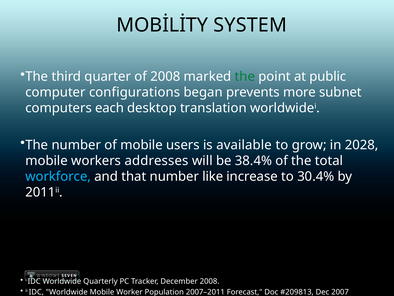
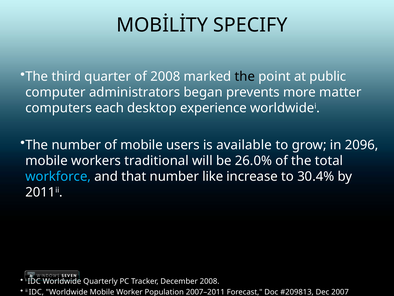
SYSTEM: SYSTEM -> SPECIFY
the at (245, 76) colour: green -> black
configurations: configurations -> administrators
subnet: subnet -> matter
translation: translation -> experience
2028: 2028 -> 2096
addresses: addresses -> traditional
38.4%: 38.4% -> 26.0%
